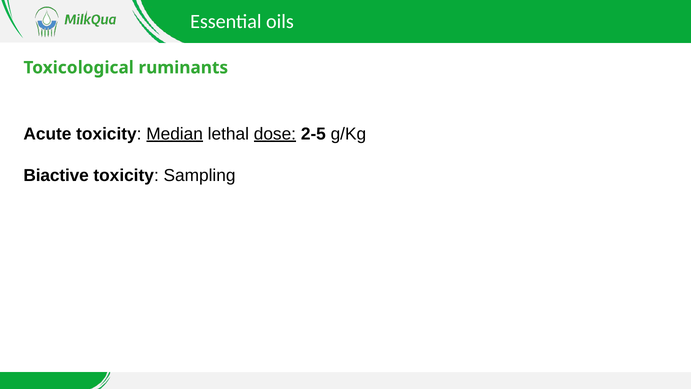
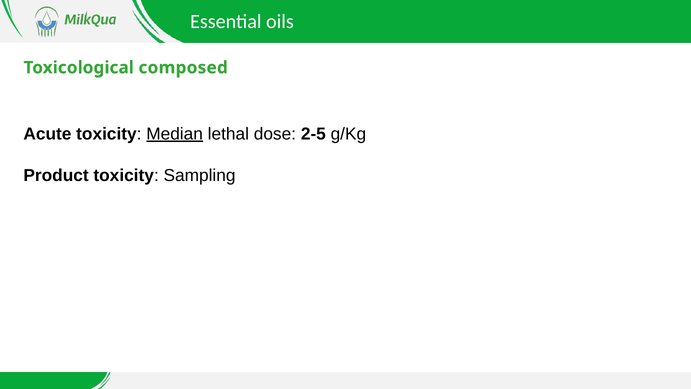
ruminants: ruminants -> composed
dose underline: present -> none
Biactive: Biactive -> Product
